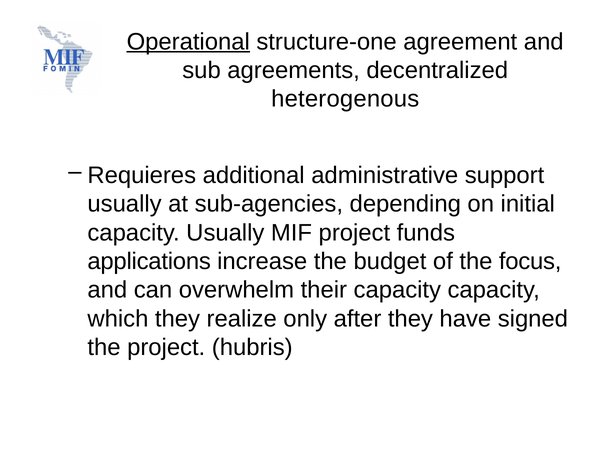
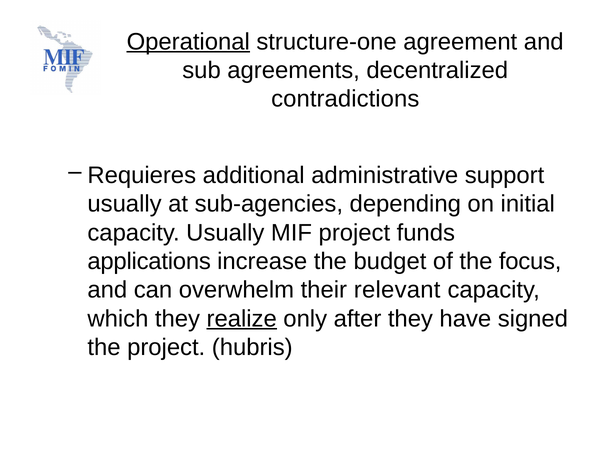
heterogenous: heterogenous -> contradictions
their capacity: capacity -> relevant
realize underline: none -> present
